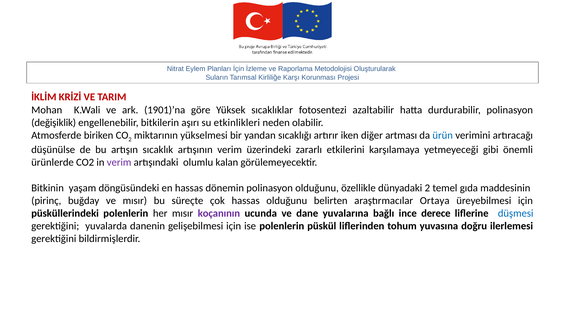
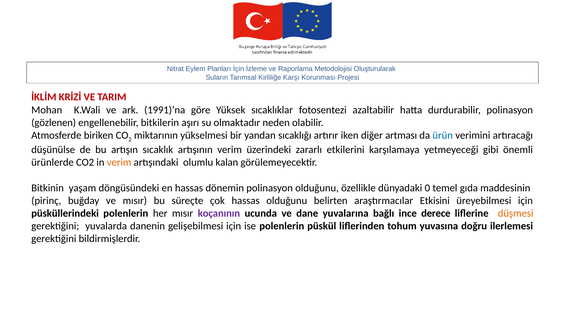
1901)’na: 1901)’na -> 1991)’na
değişiklik: değişiklik -> gözlenen
etkinlikleri: etkinlikleri -> olmaktadır
verim at (119, 162) colour: purple -> orange
dünyadaki 2: 2 -> 0
Ortaya: Ortaya -> Etkisini
düşmesi colour: blue -> orange
